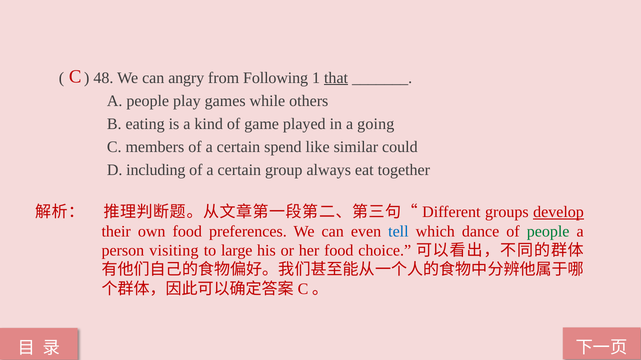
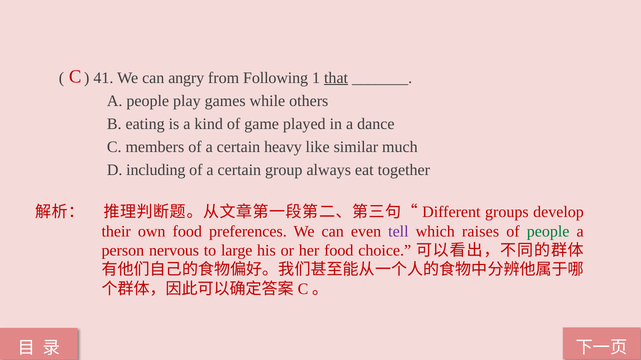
48: 48 -> 41
going: going -> dance
spend: spend -> heavy
could: could -> much
develop underline: present -> none
tell colour: blue -> purple
dance: dance -> raises
visiting: visiting -> nervous
